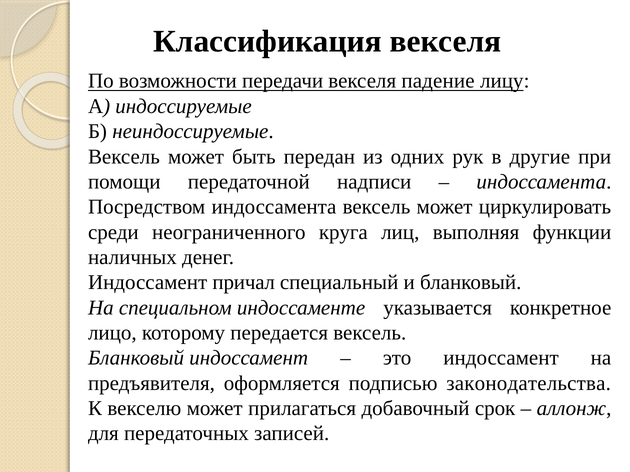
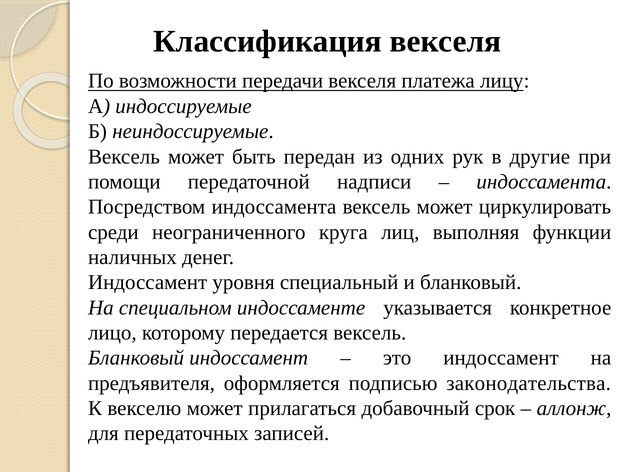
падение: падение -> платежа
причал: причал -> уровня
